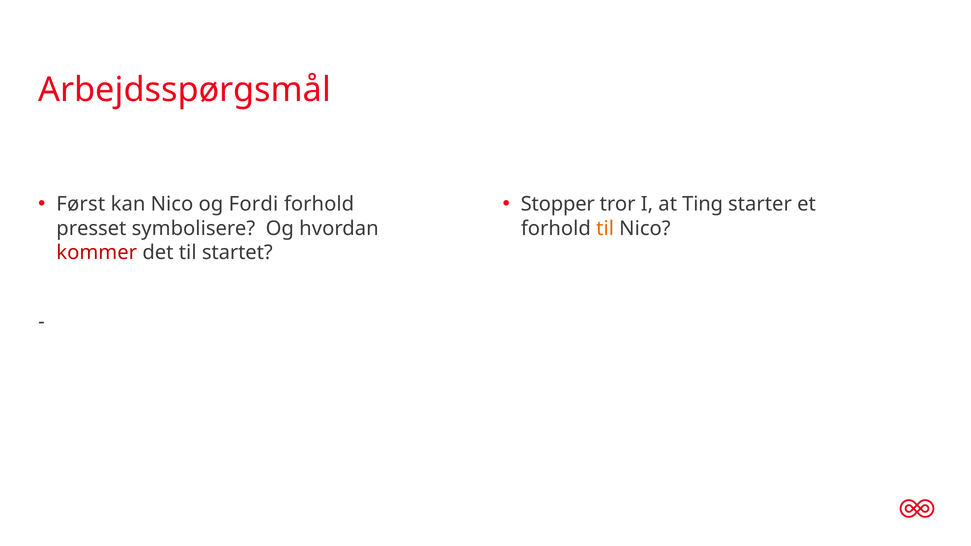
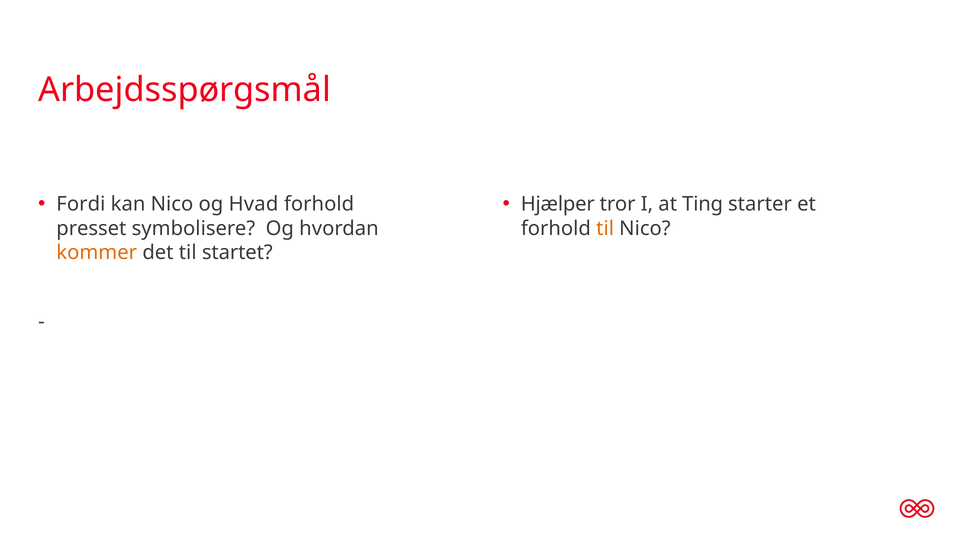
Først: Først -> Fordi
Fordi: Fordi -> Hvad
Stopper: Stopper -> Hjælper
kommer colour: red -> orange
